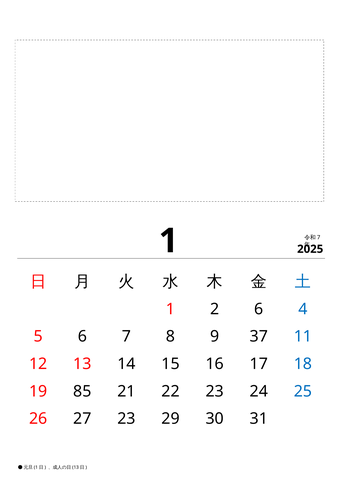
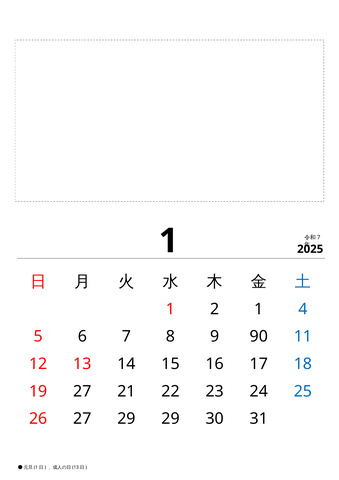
2 6: 6 -> 1
37: 37 -> 90
19 85: 85 -> 27
27 23: 23 -> 29
